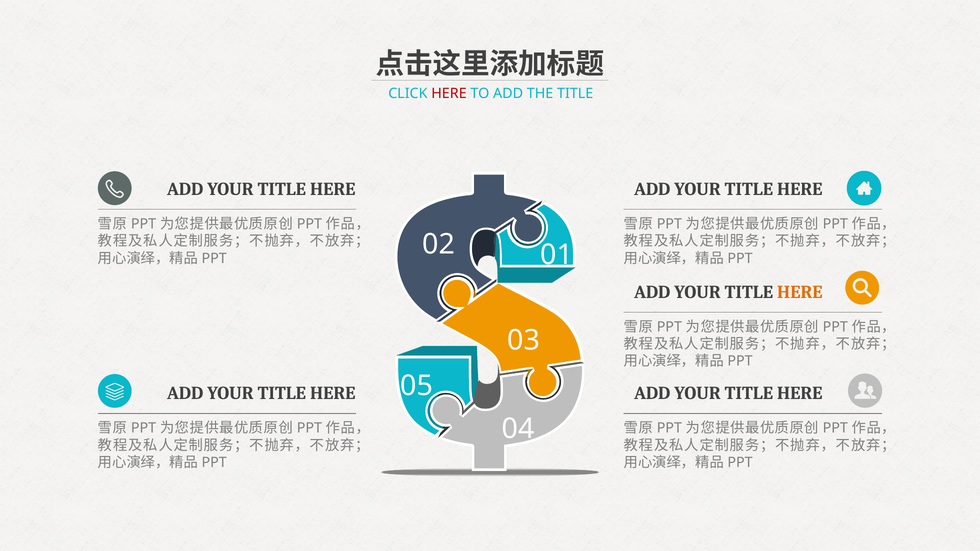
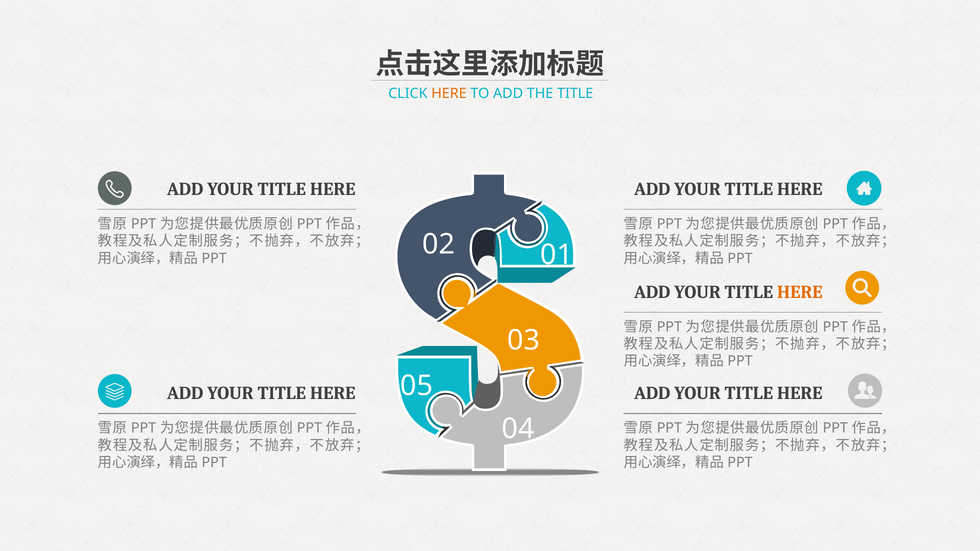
HERE at (449, 93) colour: red -> orange
